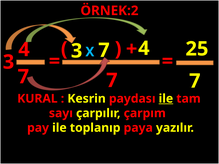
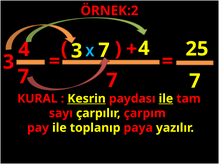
Kesrin underline: none -> present
